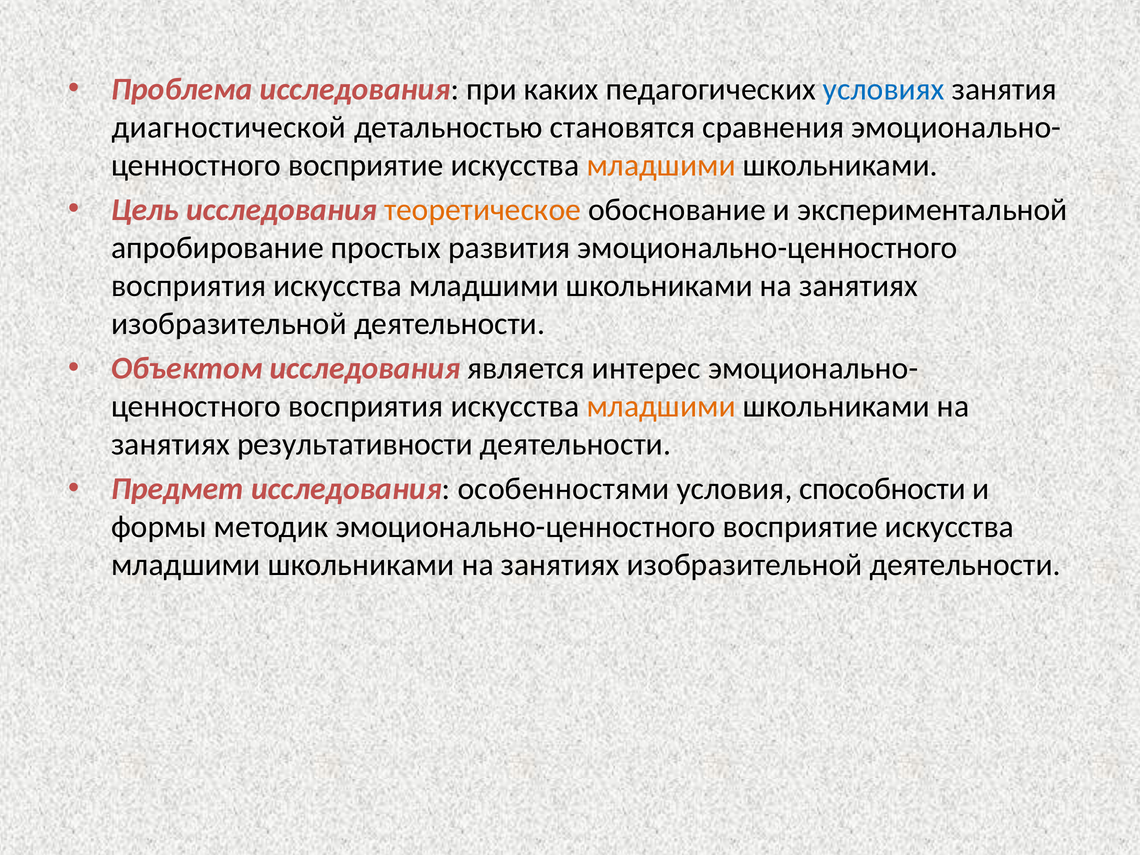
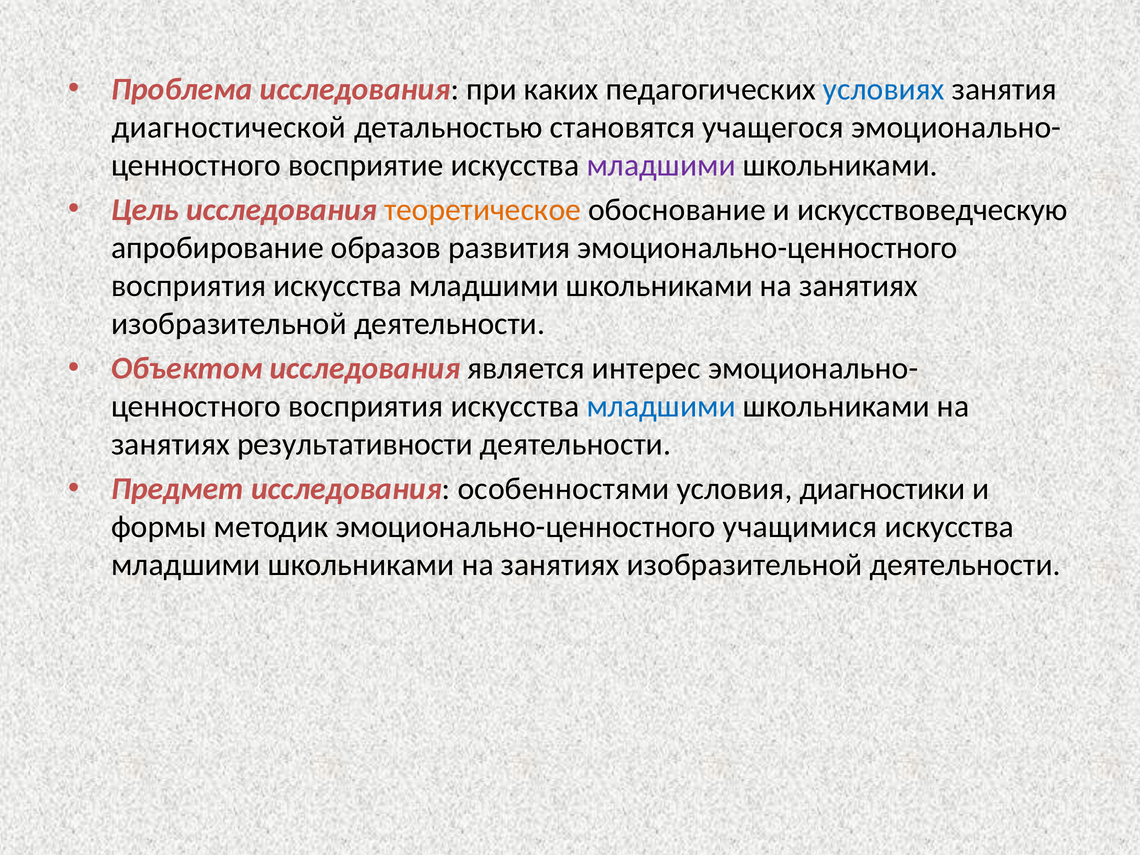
сравнения: сравнения -> учащегося
младшими at (661, 165) colour: orange -> purple
экспериментальной: экспериментальной -> искусствоведческую
простых: простых -> образов
младшими at (661, 406) colour: orange -> blue
способности: способности -> диагностики
эмоционально-ценностного восприятие: восприятие -> учащимися
